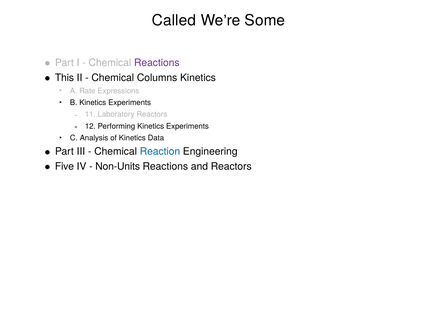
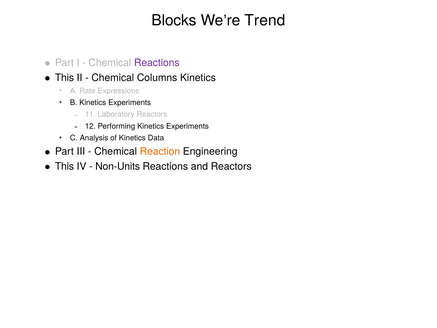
Called: Called -> Blocks
Some: Some -> Trend
Reaction colour: blue -> orange
Five at (64, 166): Five -> This
